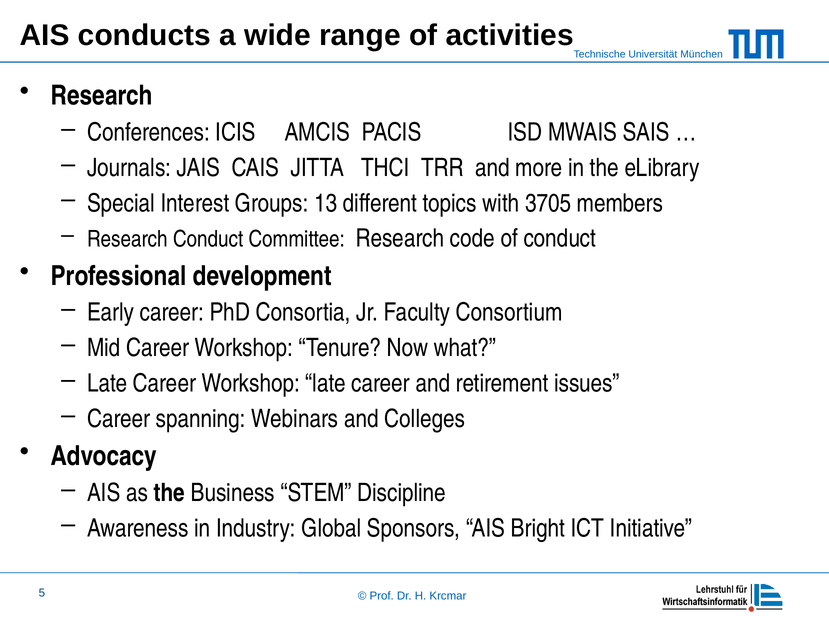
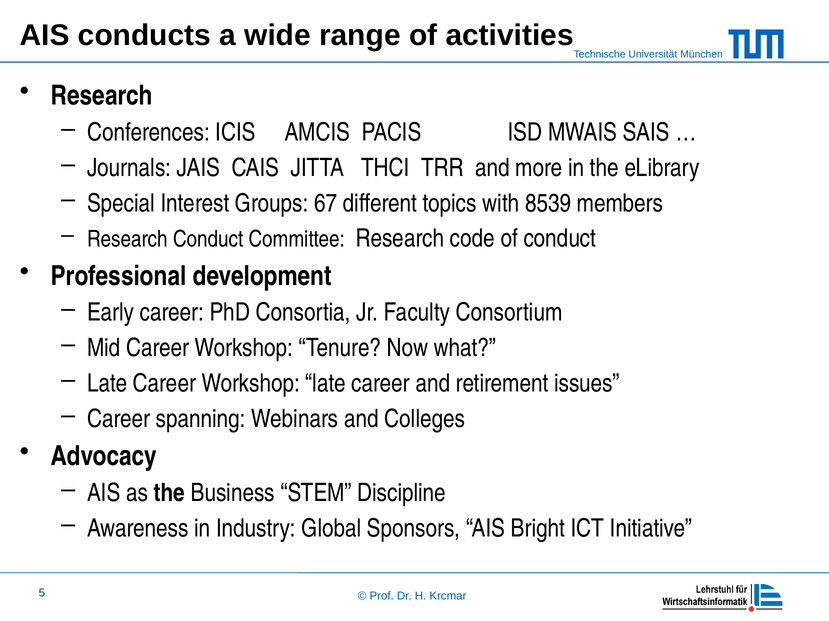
13: 13 -> 67
3705: 3705 -> 8539
